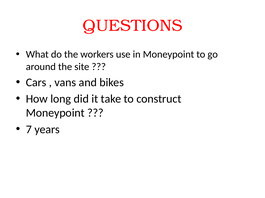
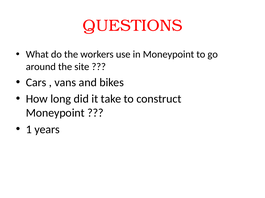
7: 7 -> 1
